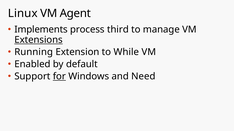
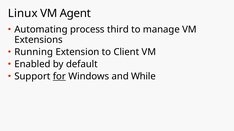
Implements: Implements -> Automating
Extensions underline: present -> none
While: While -> Client
Need: Need -> While
